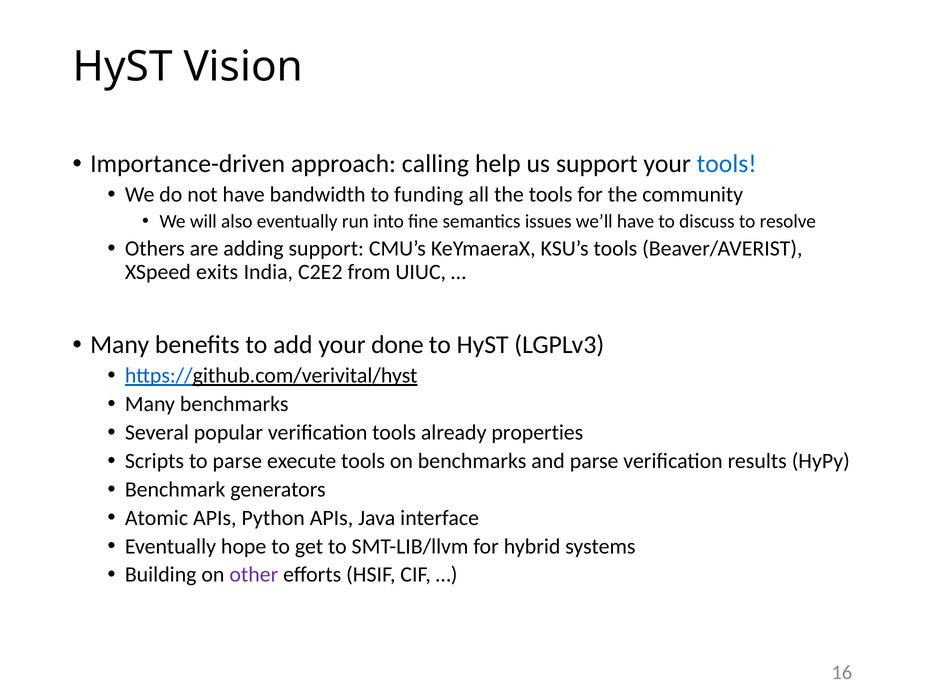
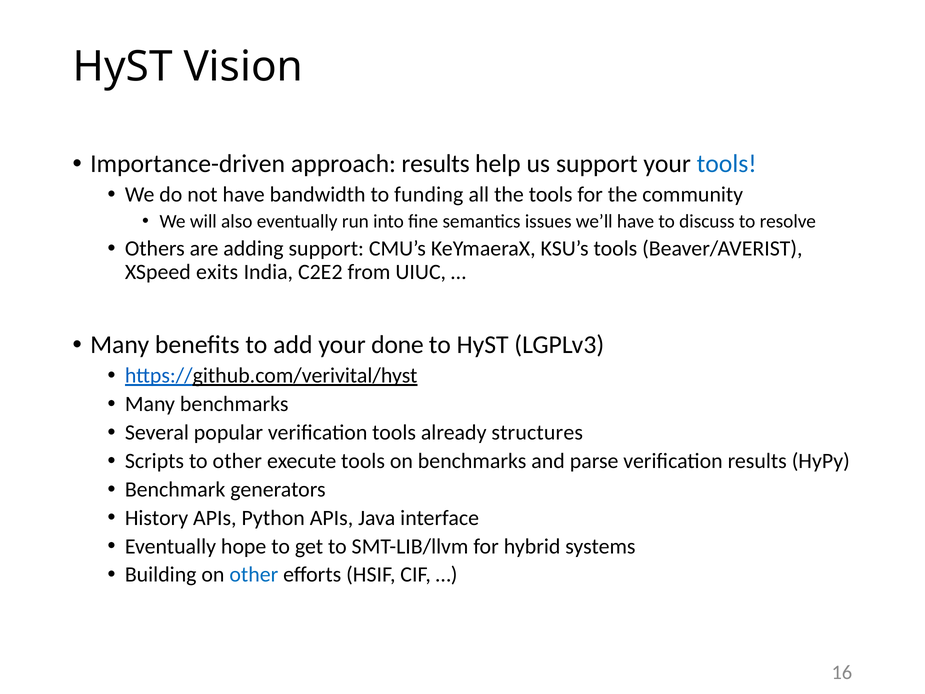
approach calling: calling -> results
properties: properties -> structures
to parse: parse -> other
Atomic: Atomic -> History
other at (254, 575) colour: purple -> blue
